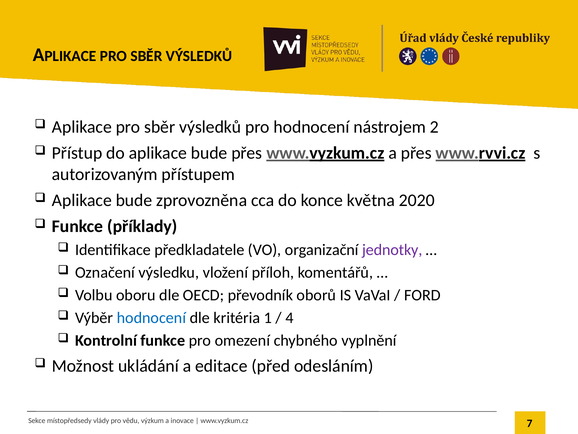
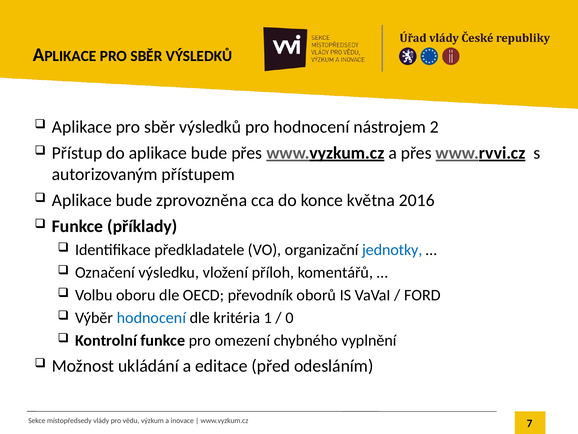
2020: 2020 -> 2016
jednotky colour: purple -> blue
4: 4 -> 0
